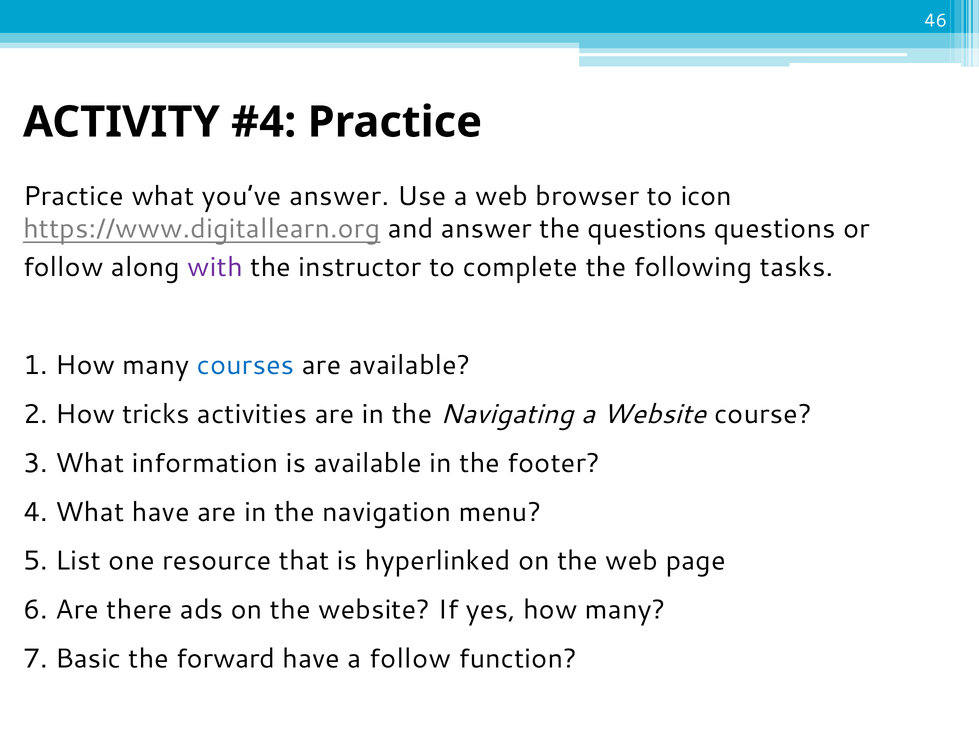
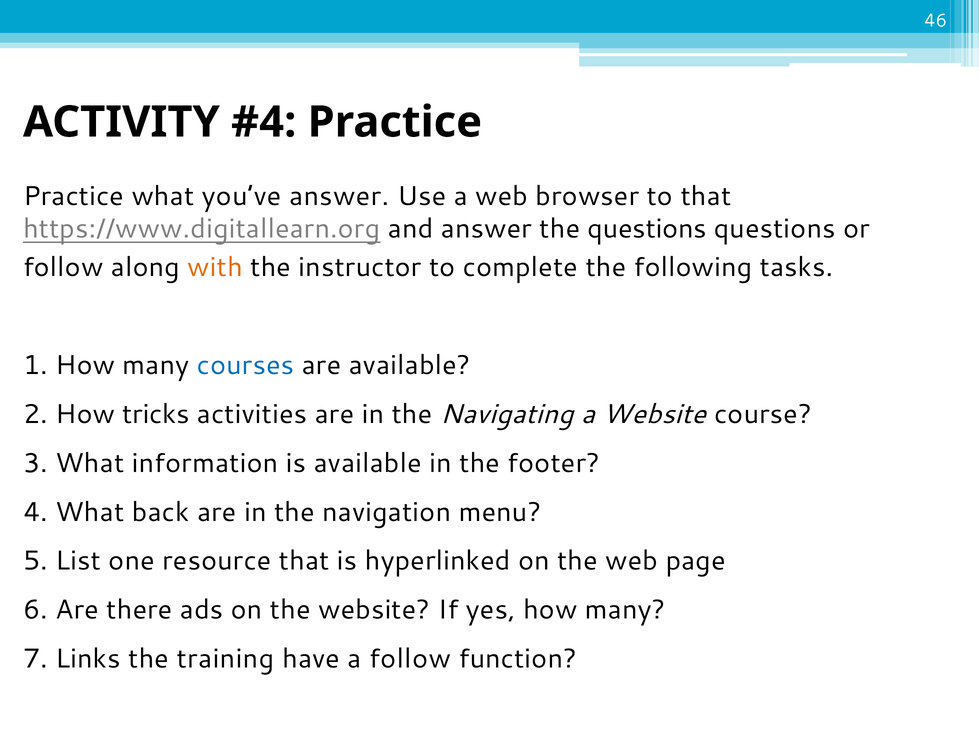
to icon: icon -> that
with colour: purple -> orange
What have: have -> back
Basic: Basic -> Links
forward: forward -> training
